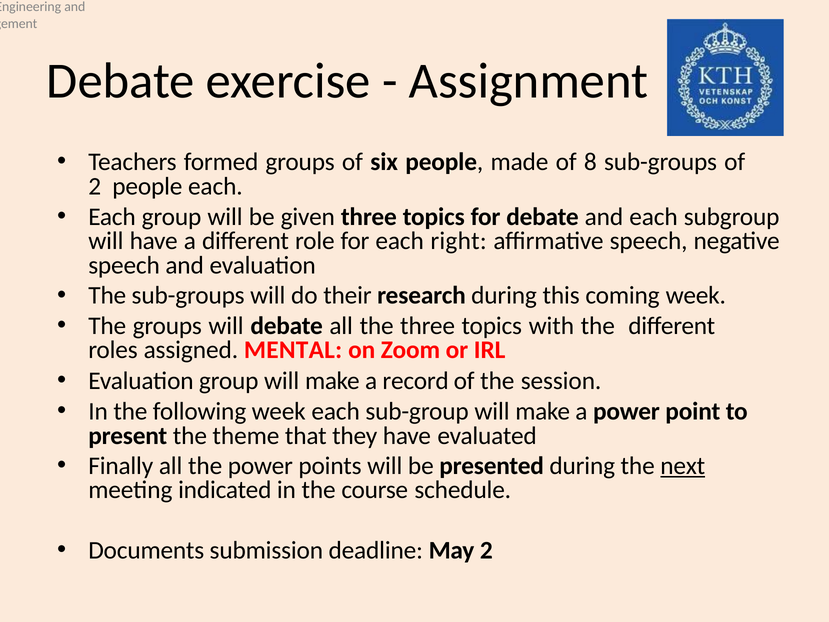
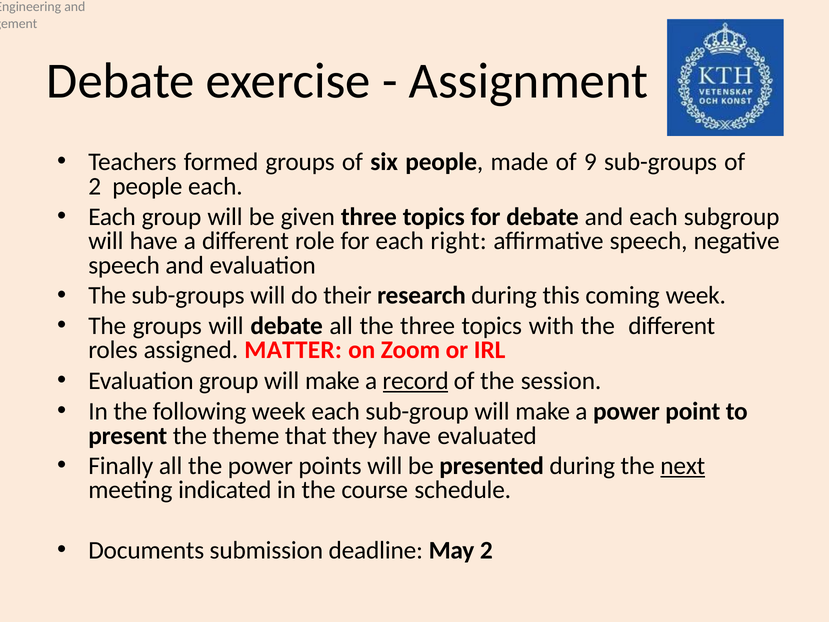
8: 8 -> 9
MENTAL: MENTAL -> MATTER
record underline: none -> present
